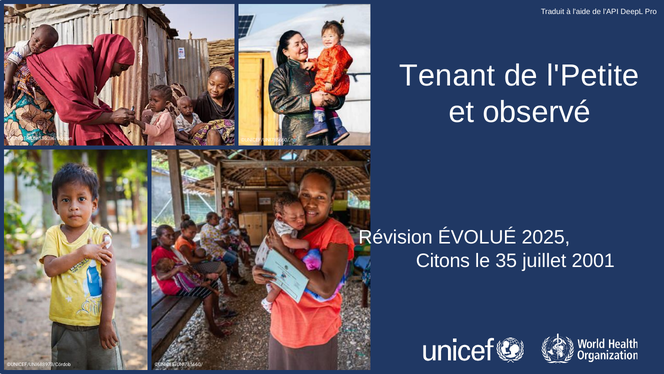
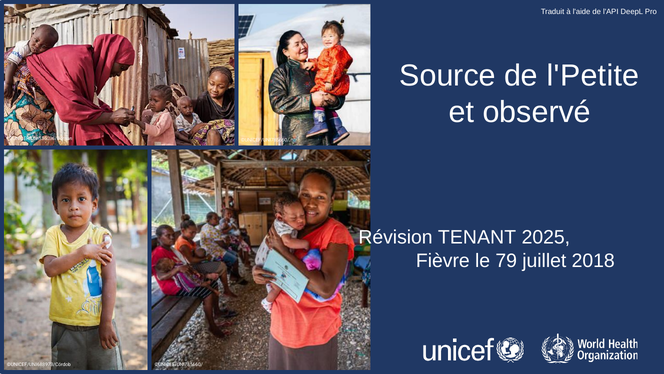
Tenant: Tenant -> Source
ÉVOLUÉ: ÉVOLUÉ -> TENANT
Citons: Citons -> Fièvre
35: 35 -> 79
2001: 2001 -> 2018
